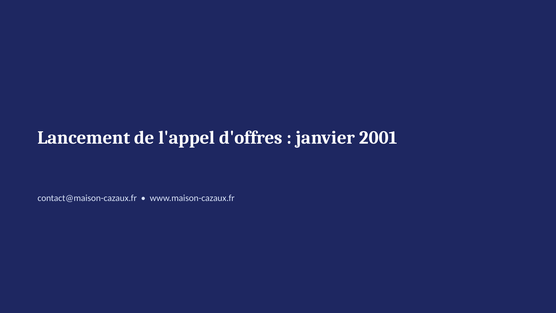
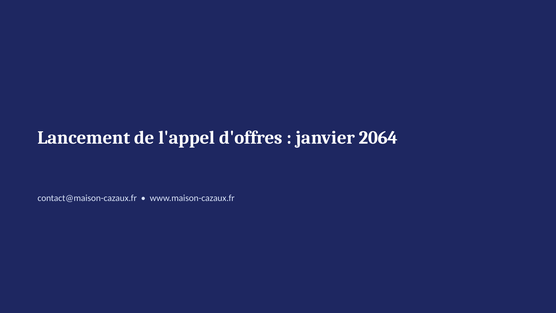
2001: 2001 -> 2064
